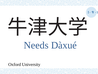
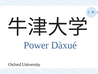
Needs: Needs -> Power
